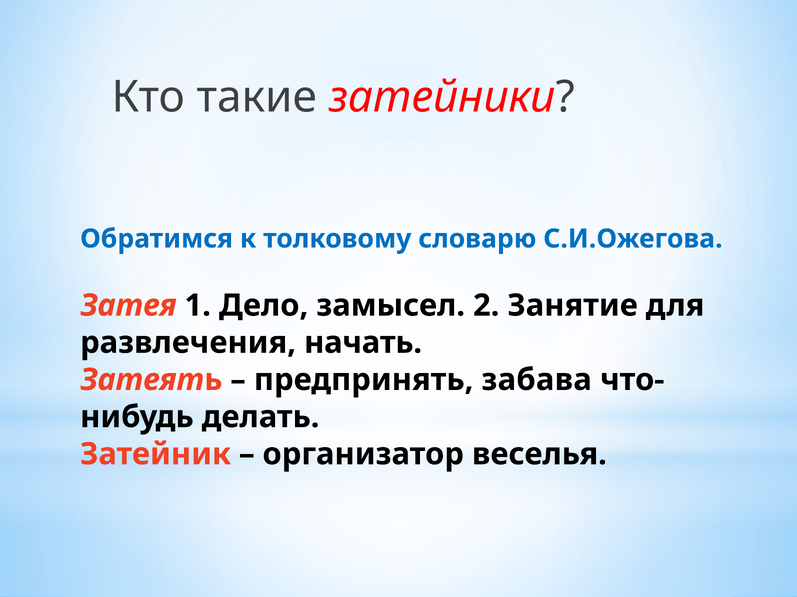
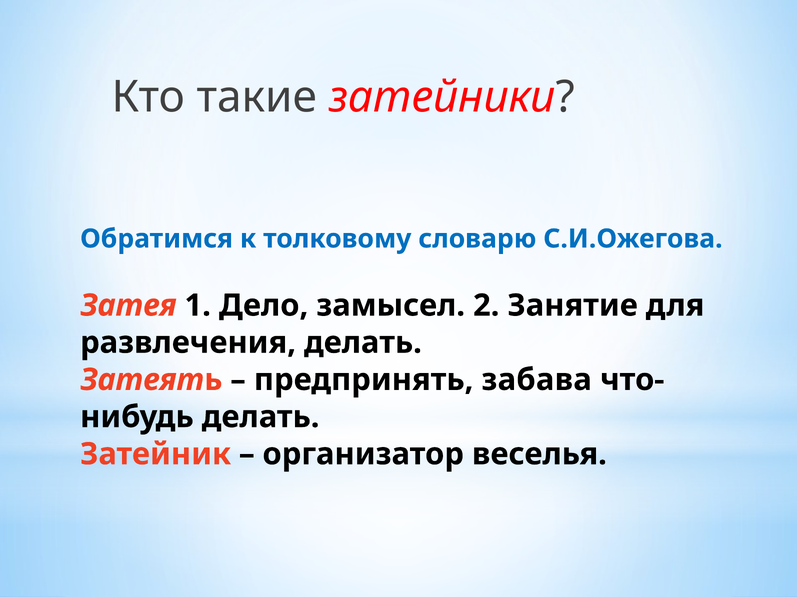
развлечения начать: начать -> делать
